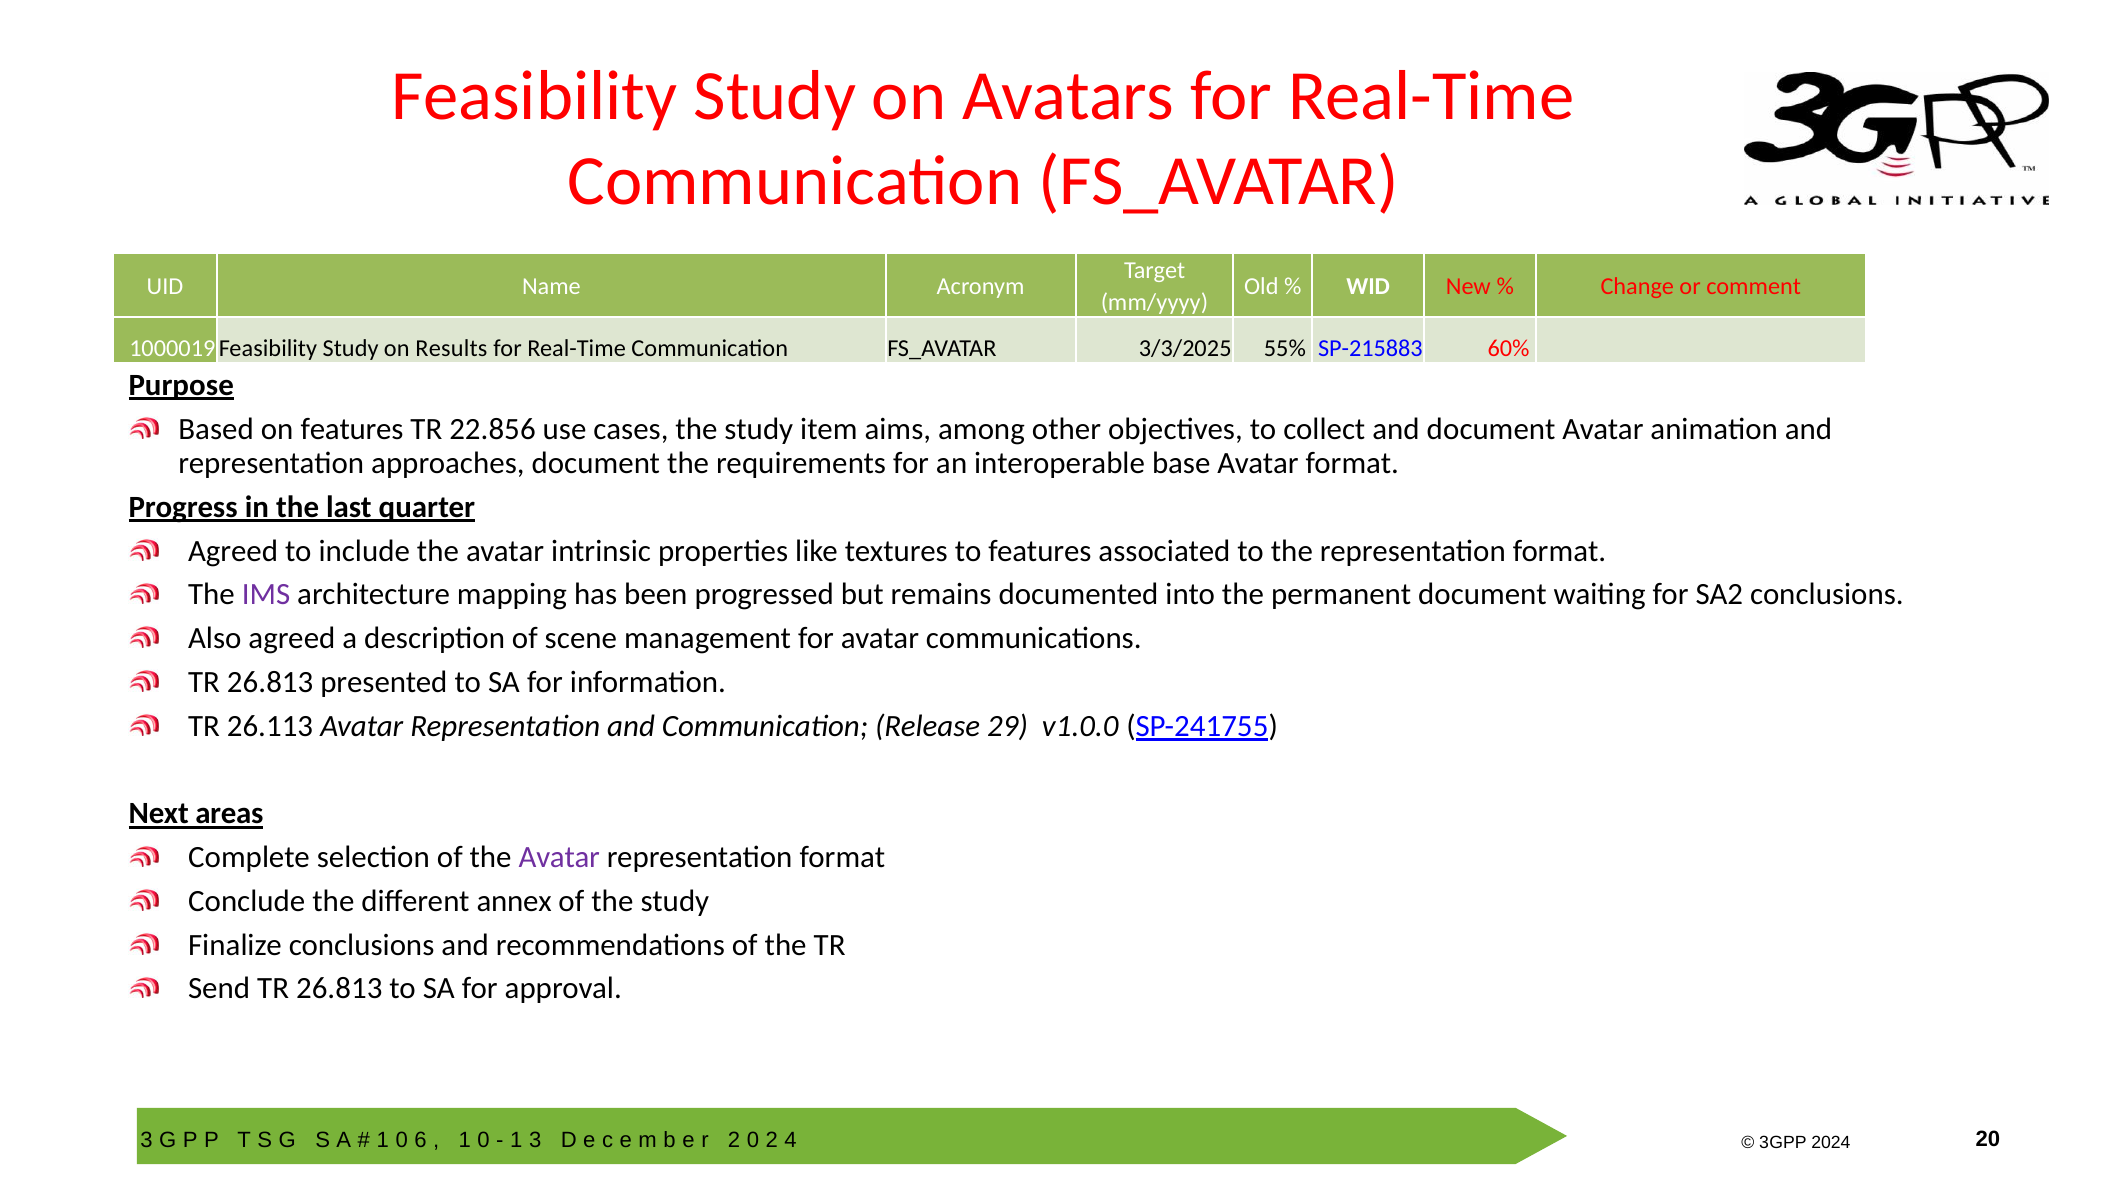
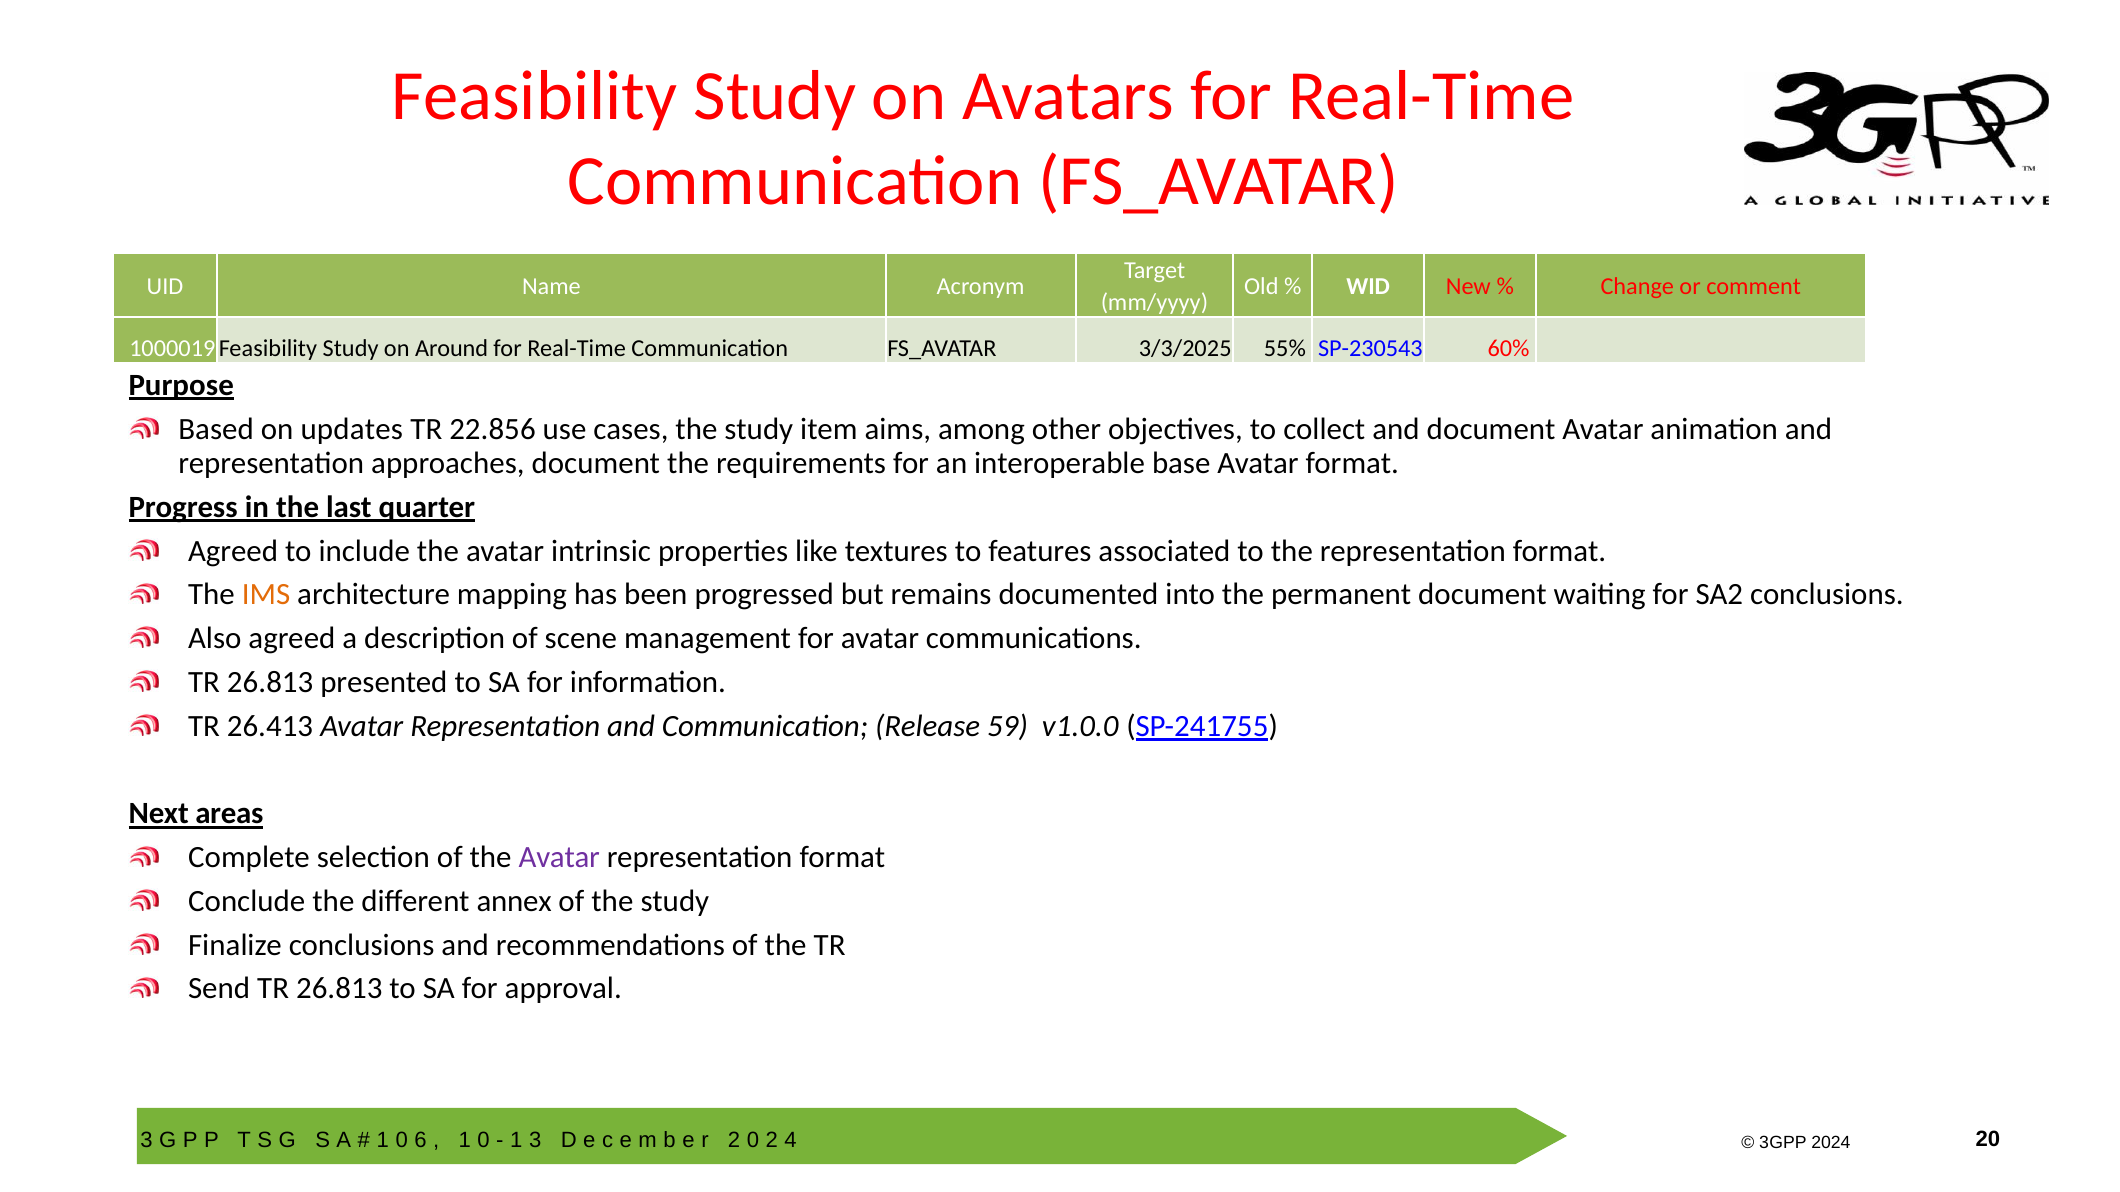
Results: Results -> Around
SP-215883: SP-215883 -> SP-230543
on features: features -> updates
IMS colour: purple -> orange
26.113: 26.113 -> 26.413
29: 29 -> 59
